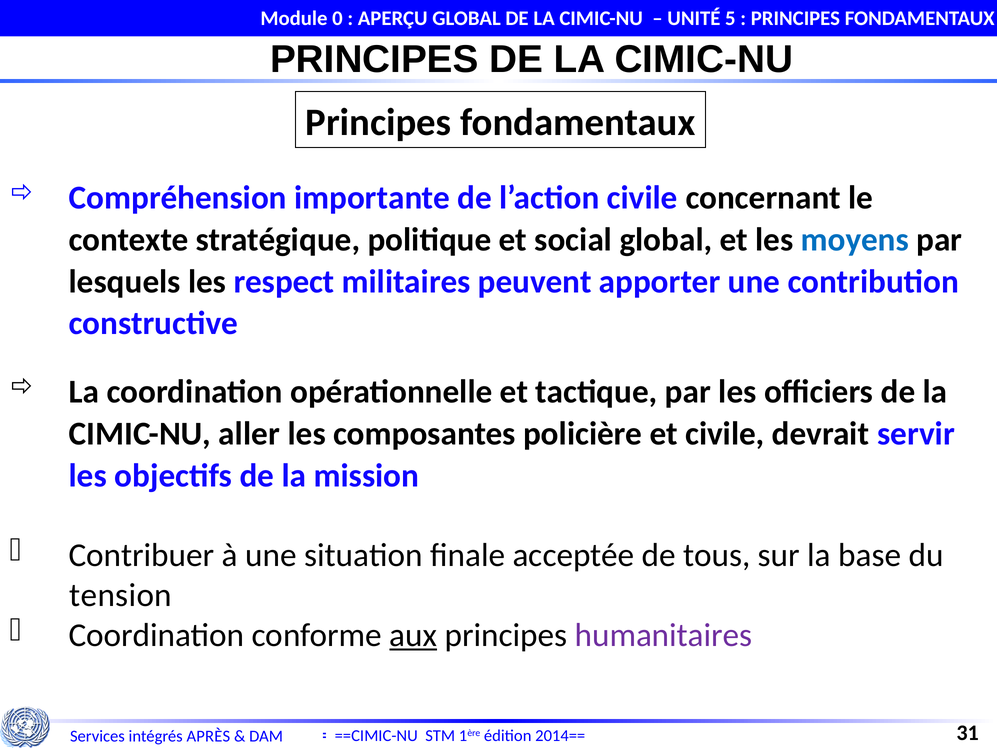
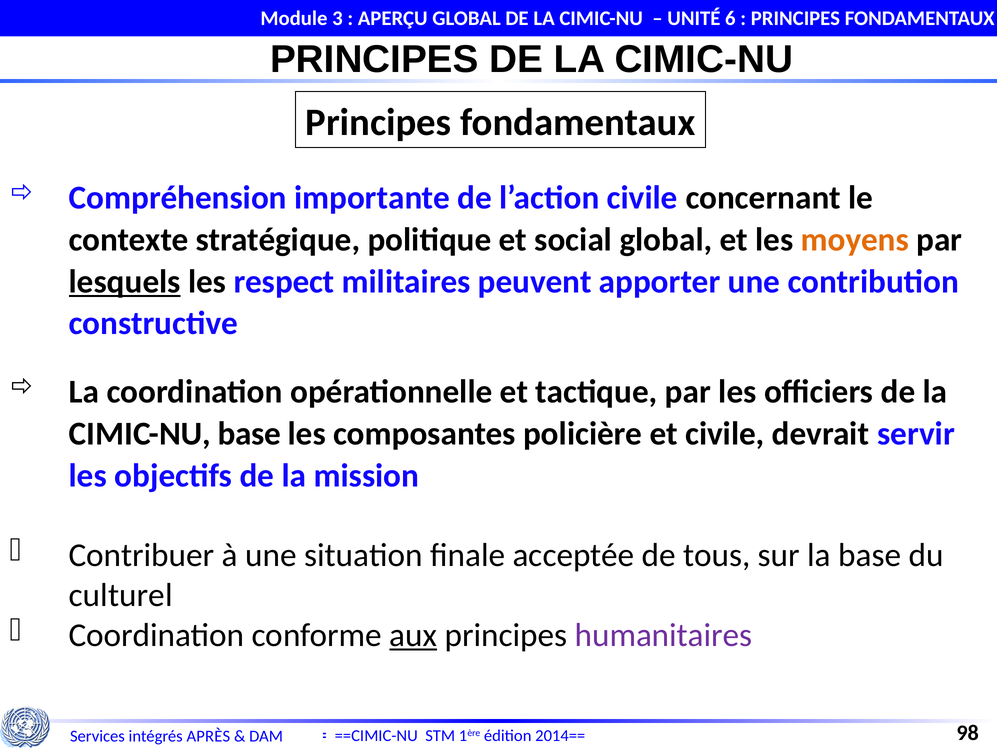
0: 0 -> 3
5: 5 -> 6
moyens colour: blue -> orange
lesquels underline: none -> present
CIMIC-NU aller: aller -> base
tension: tension -> culturel
31: 31 -> 98
